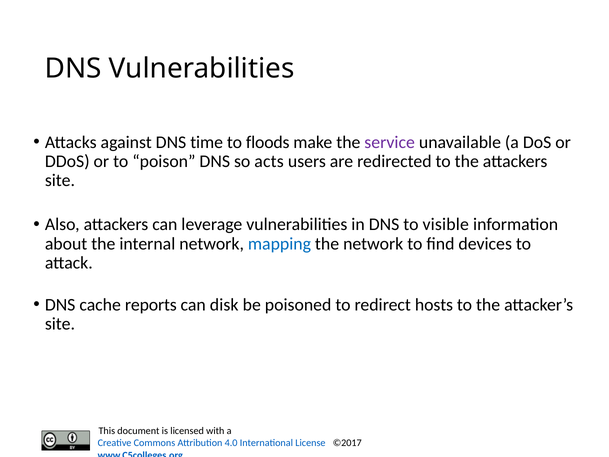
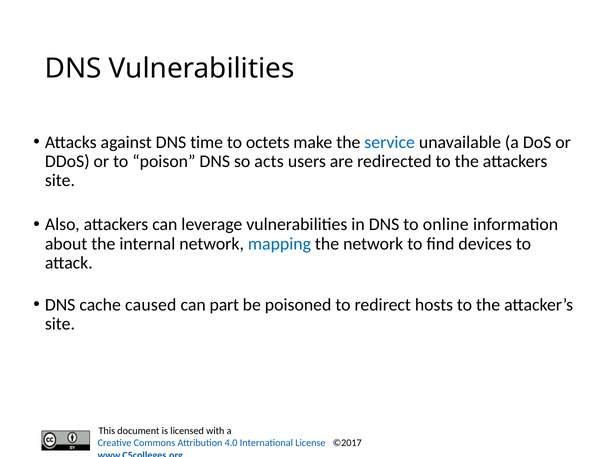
floods: floods -> octets
service colour: purple -> blue
visible: visible -> online
reports: reports -> caused
disk: disk -> part
